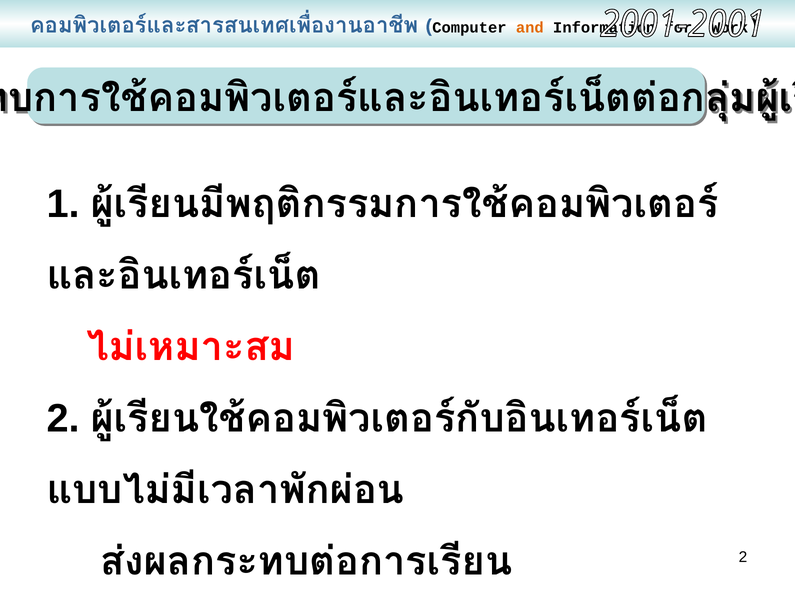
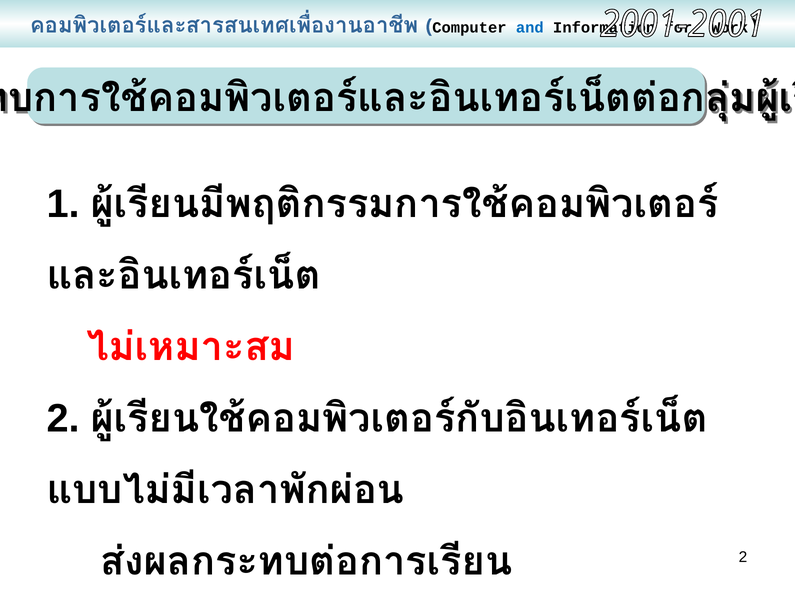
and colour: orange -> blue
